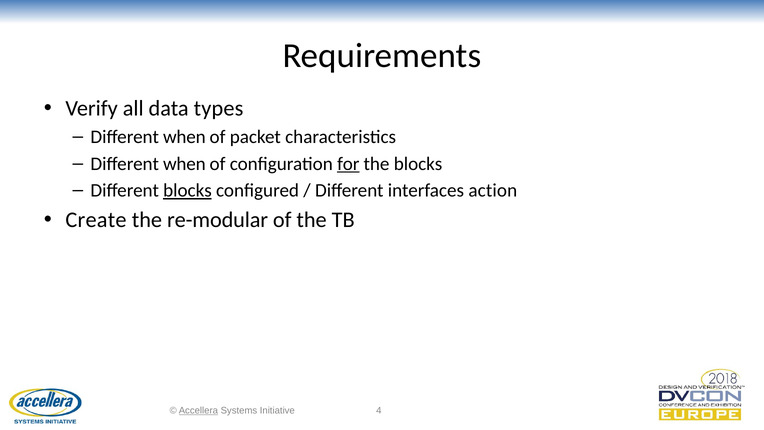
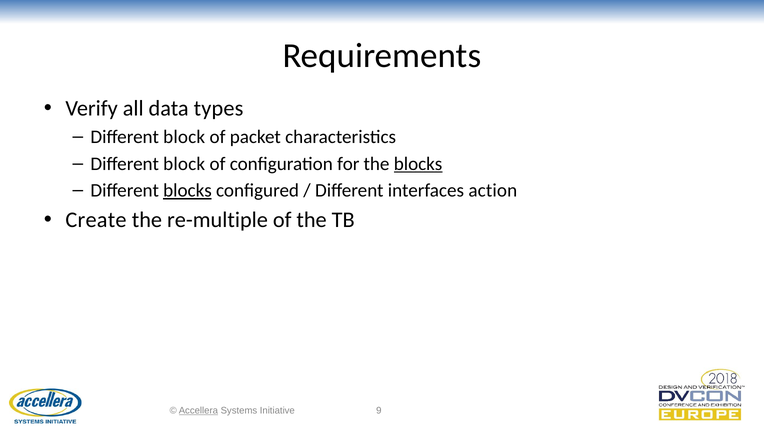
when at (184, 137): when -> block
when at (184, 164): when -> block
for underline: present -> none
blocks at (418, 164) underline: none -> present
re-modular: re-modular -> re-multiple
4: 4 -> 9
